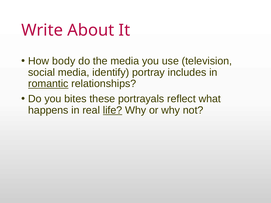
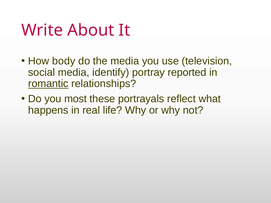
includes: includes -> reported
bites: bites -> most
life underline: present -> none
